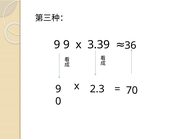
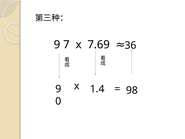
9 9: 9 -> 7
3.39: 3.39 -> 7.69
2.3: 2.3 -> 1.4
70: 70 -> 98
